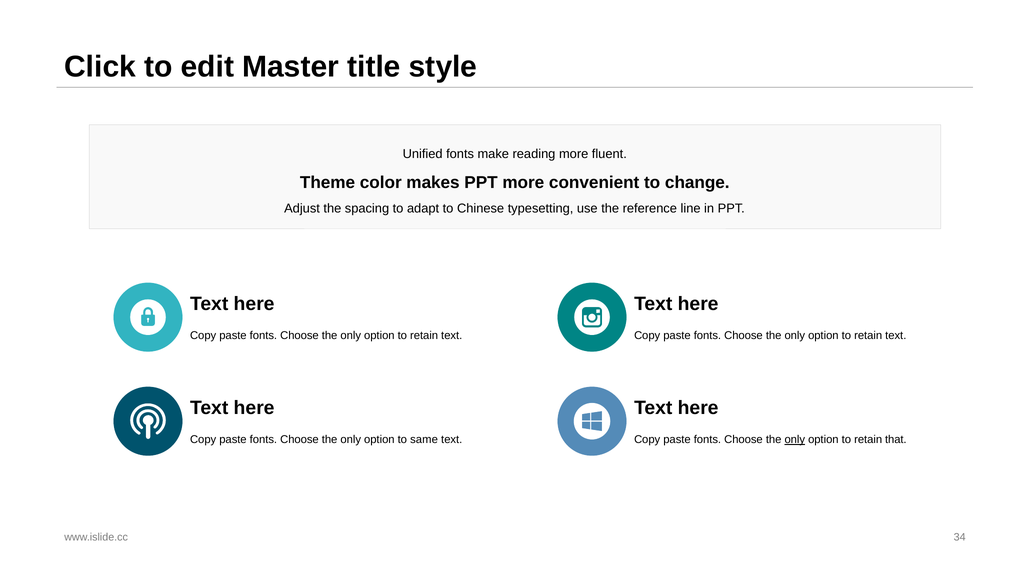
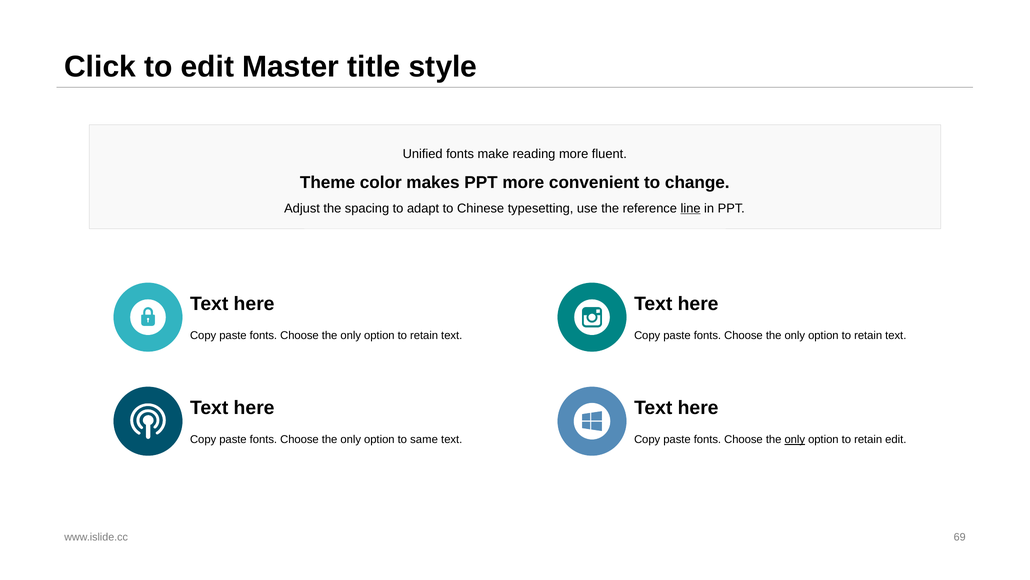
line underline: none -> present
retain that: that -> edit
34: 34 -> 69
